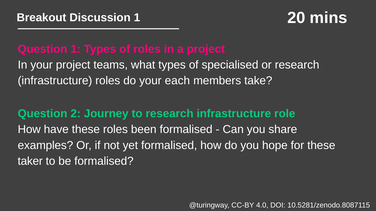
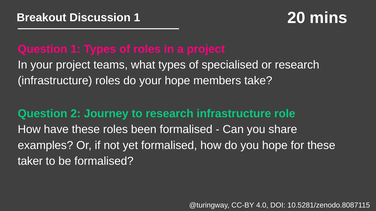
your each: each -> hope
